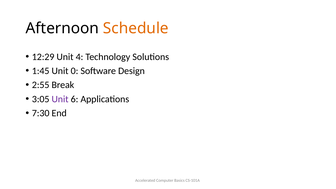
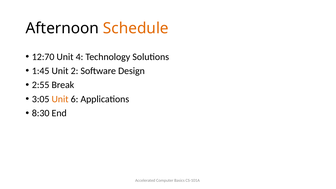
12:29: 12:29 -> 12:70
0: 0 -> 2
Unit at (60, 99) colour: purple -> orange
7:30: 7:30 -> 8:30
